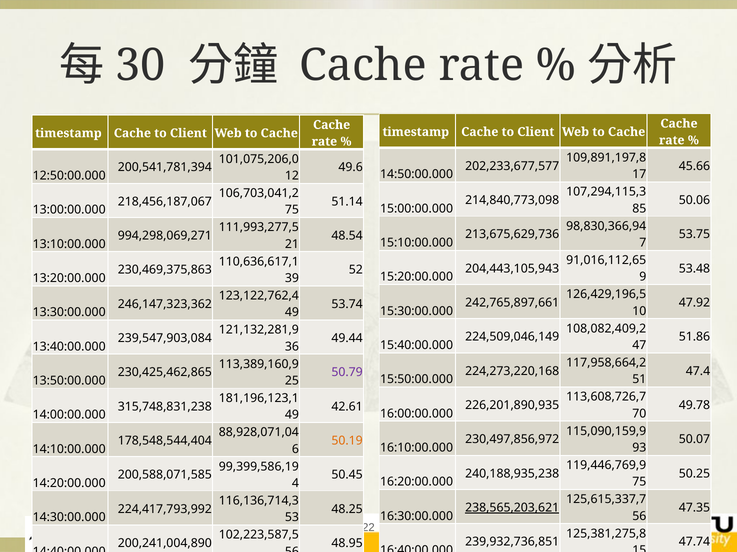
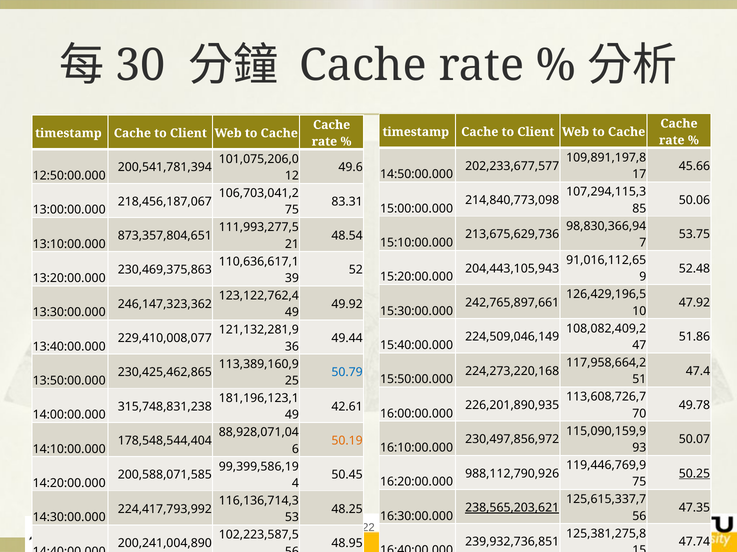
51.14: 51.14 -> 83.31
994,298,069,271: 994,298,069,271 -> 873,357,804,651
53.48: 53.48 -> 52.48
53.74: 53.74 -> 49.92
239,547,903,084: 239,547,903,084 -> 229,410,008,077
50.79 colour: purple -> blue
240,188,935,238: 240,188,935,238 -> 988,112,790,926
50.25 underline: none -> present
